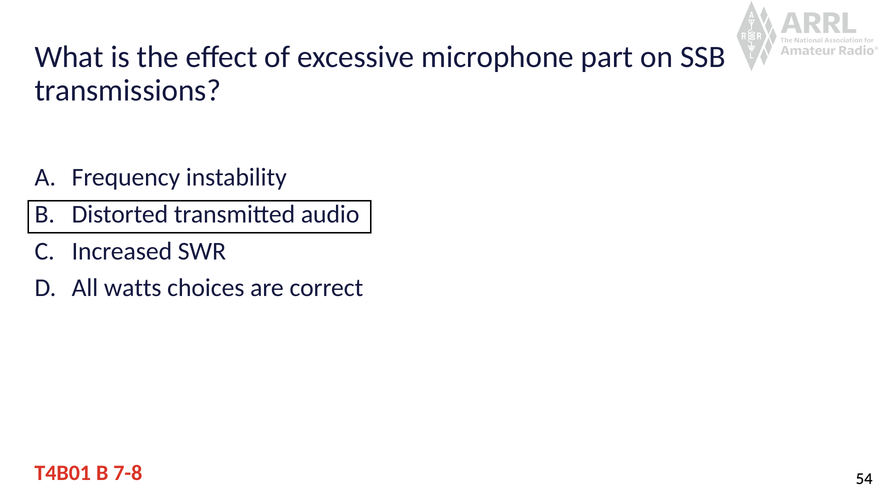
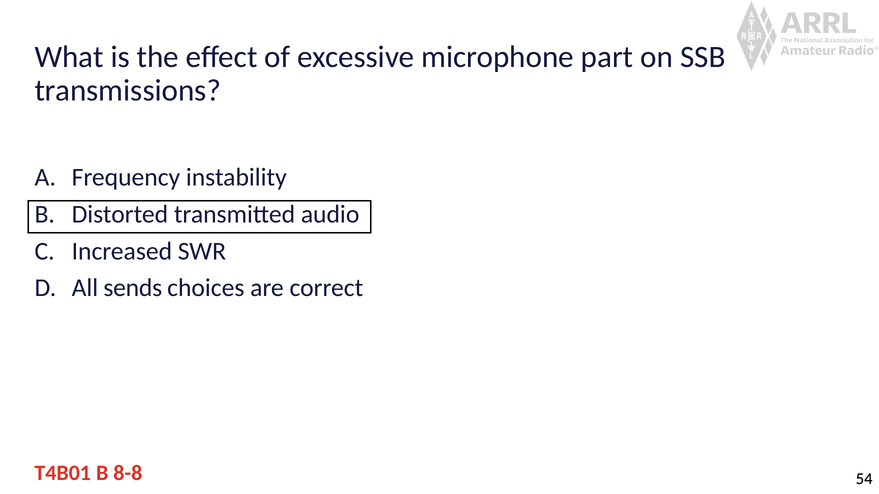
watts: watts -> sends
7-8: 7-8 -> 8-8
